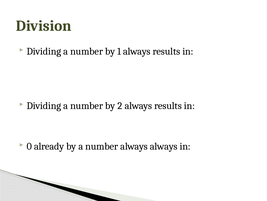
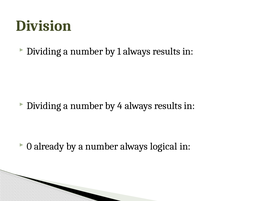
2: 2 -> 4
always always: always -> logical
